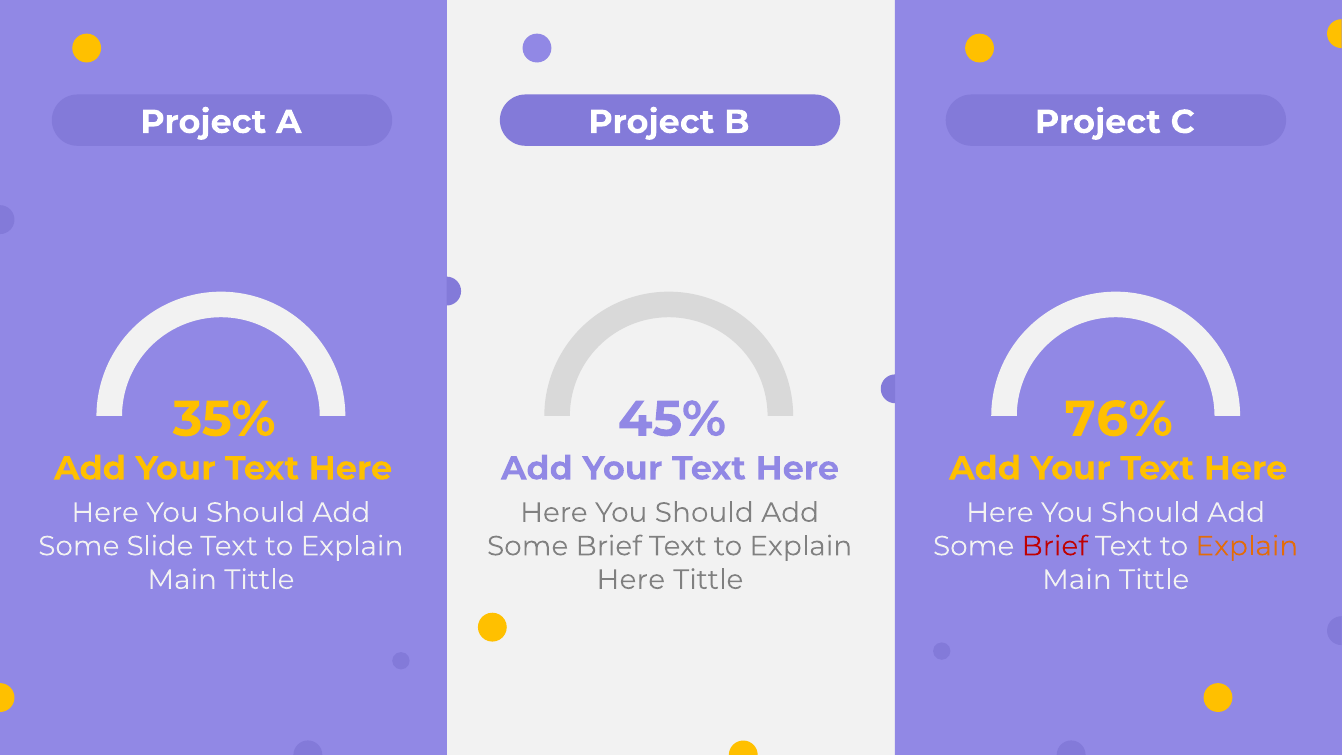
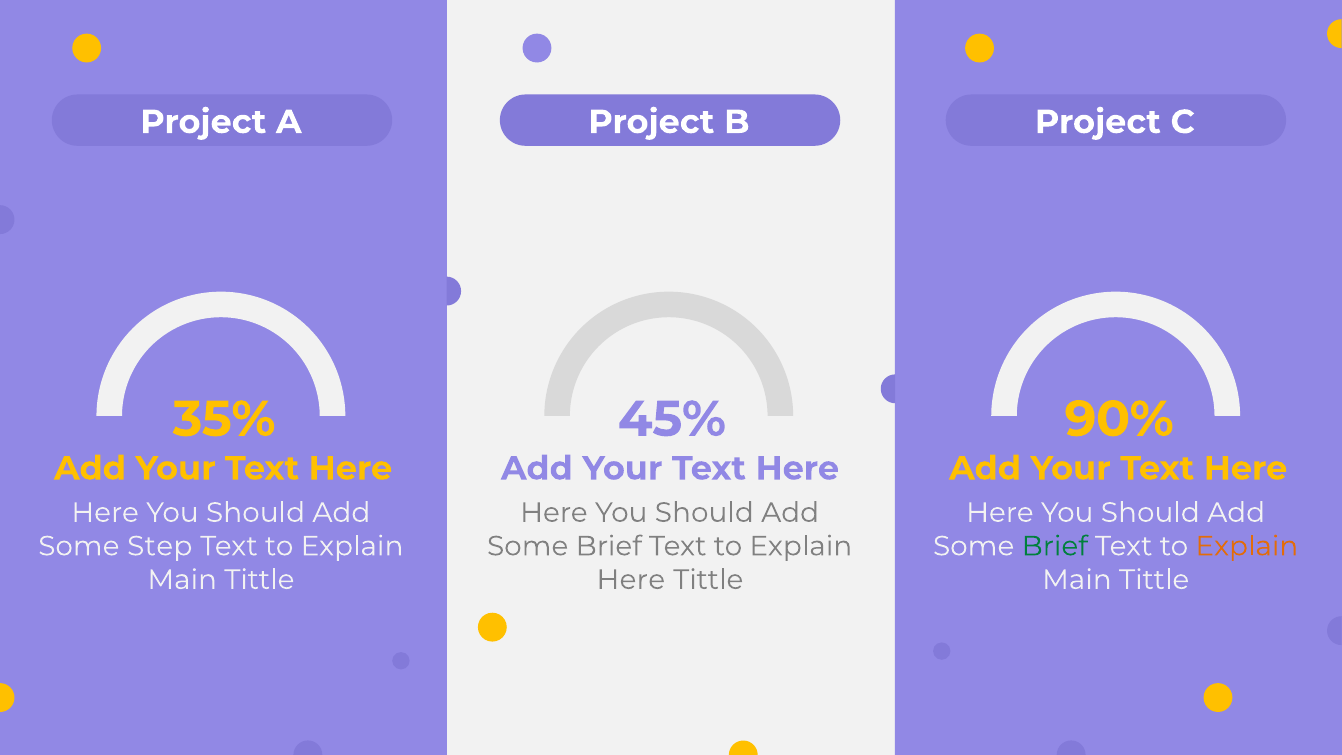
76%: 76% -> 90%
Slide: Slide -> Step
Brief at (1055, 546) colour: red -> green
